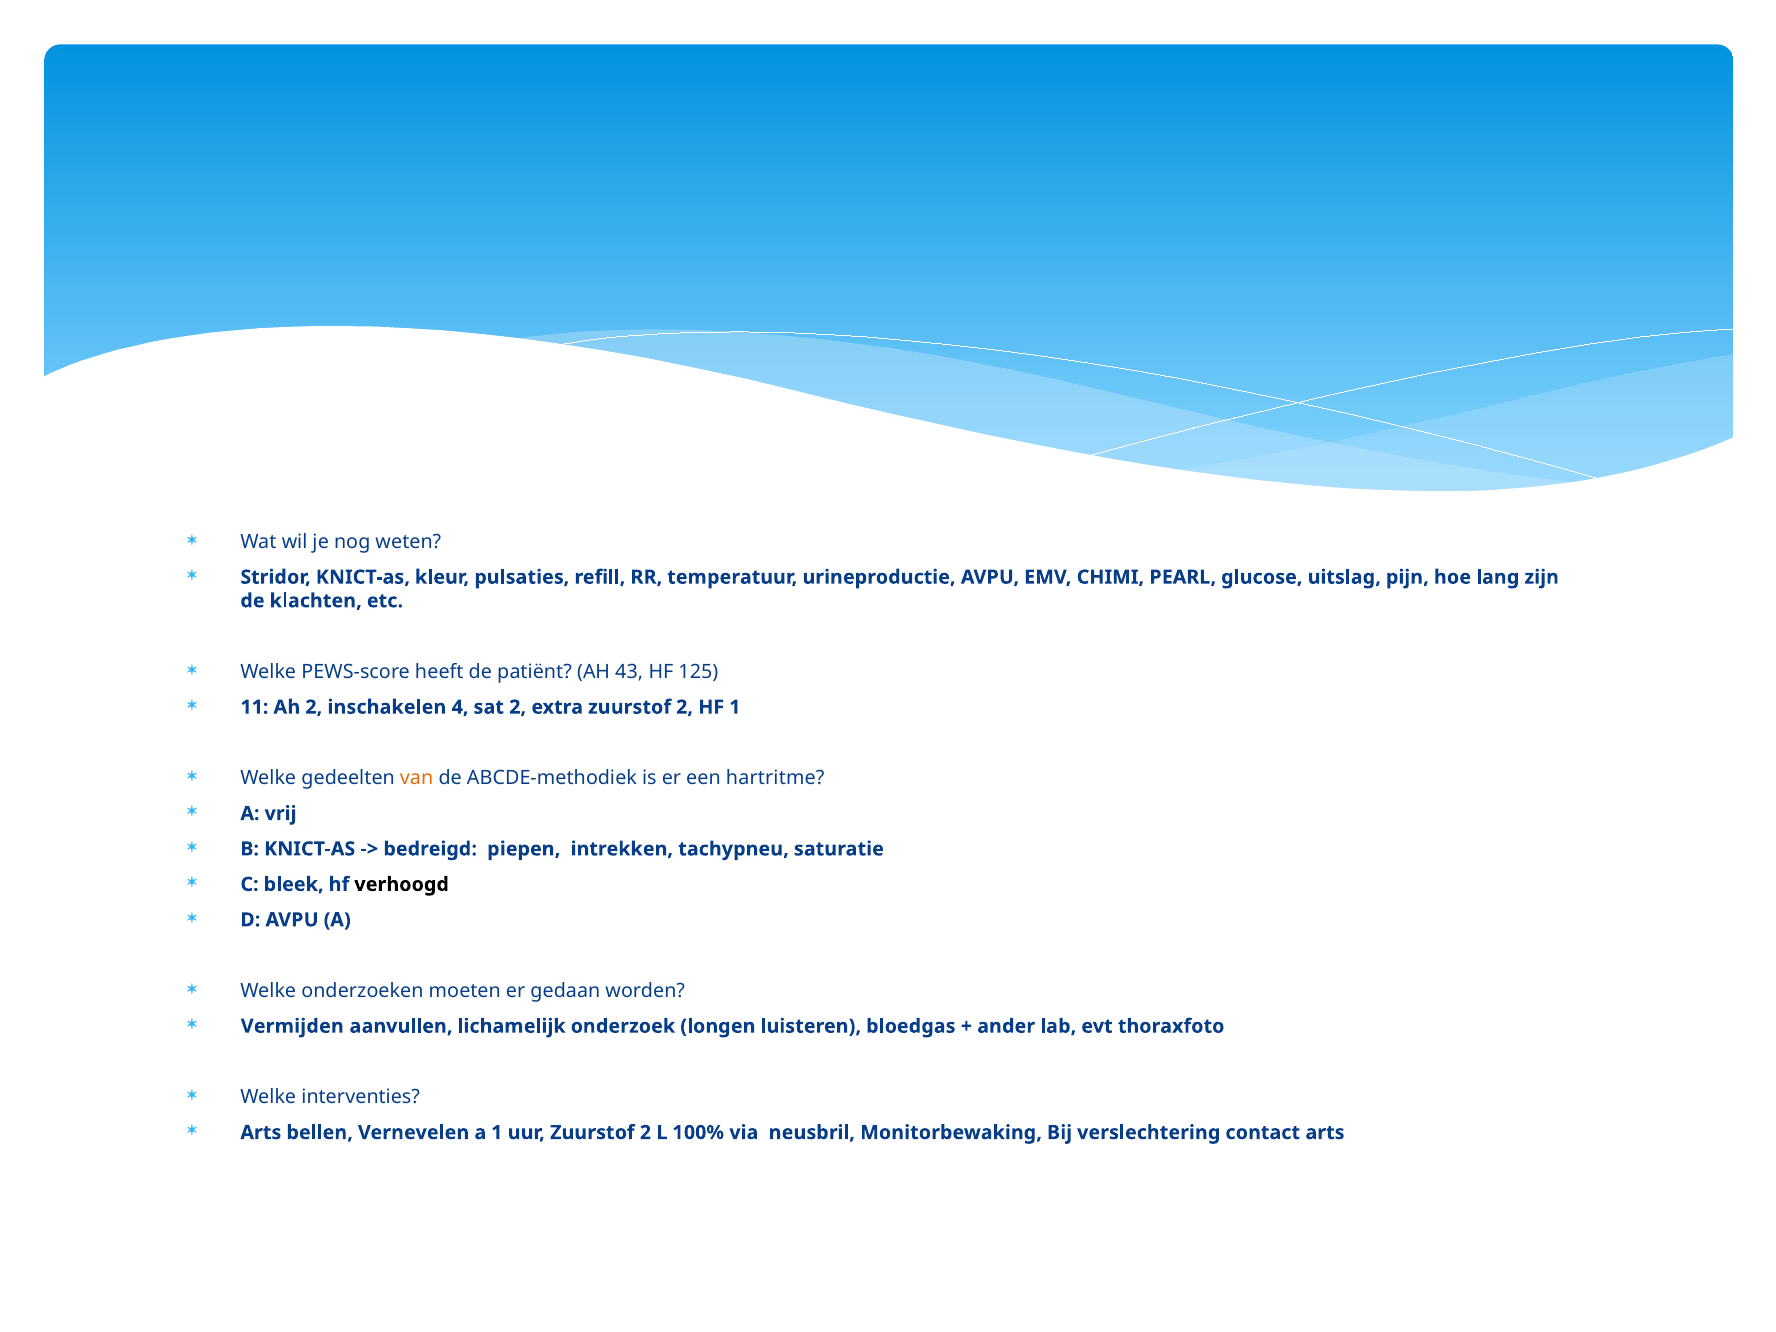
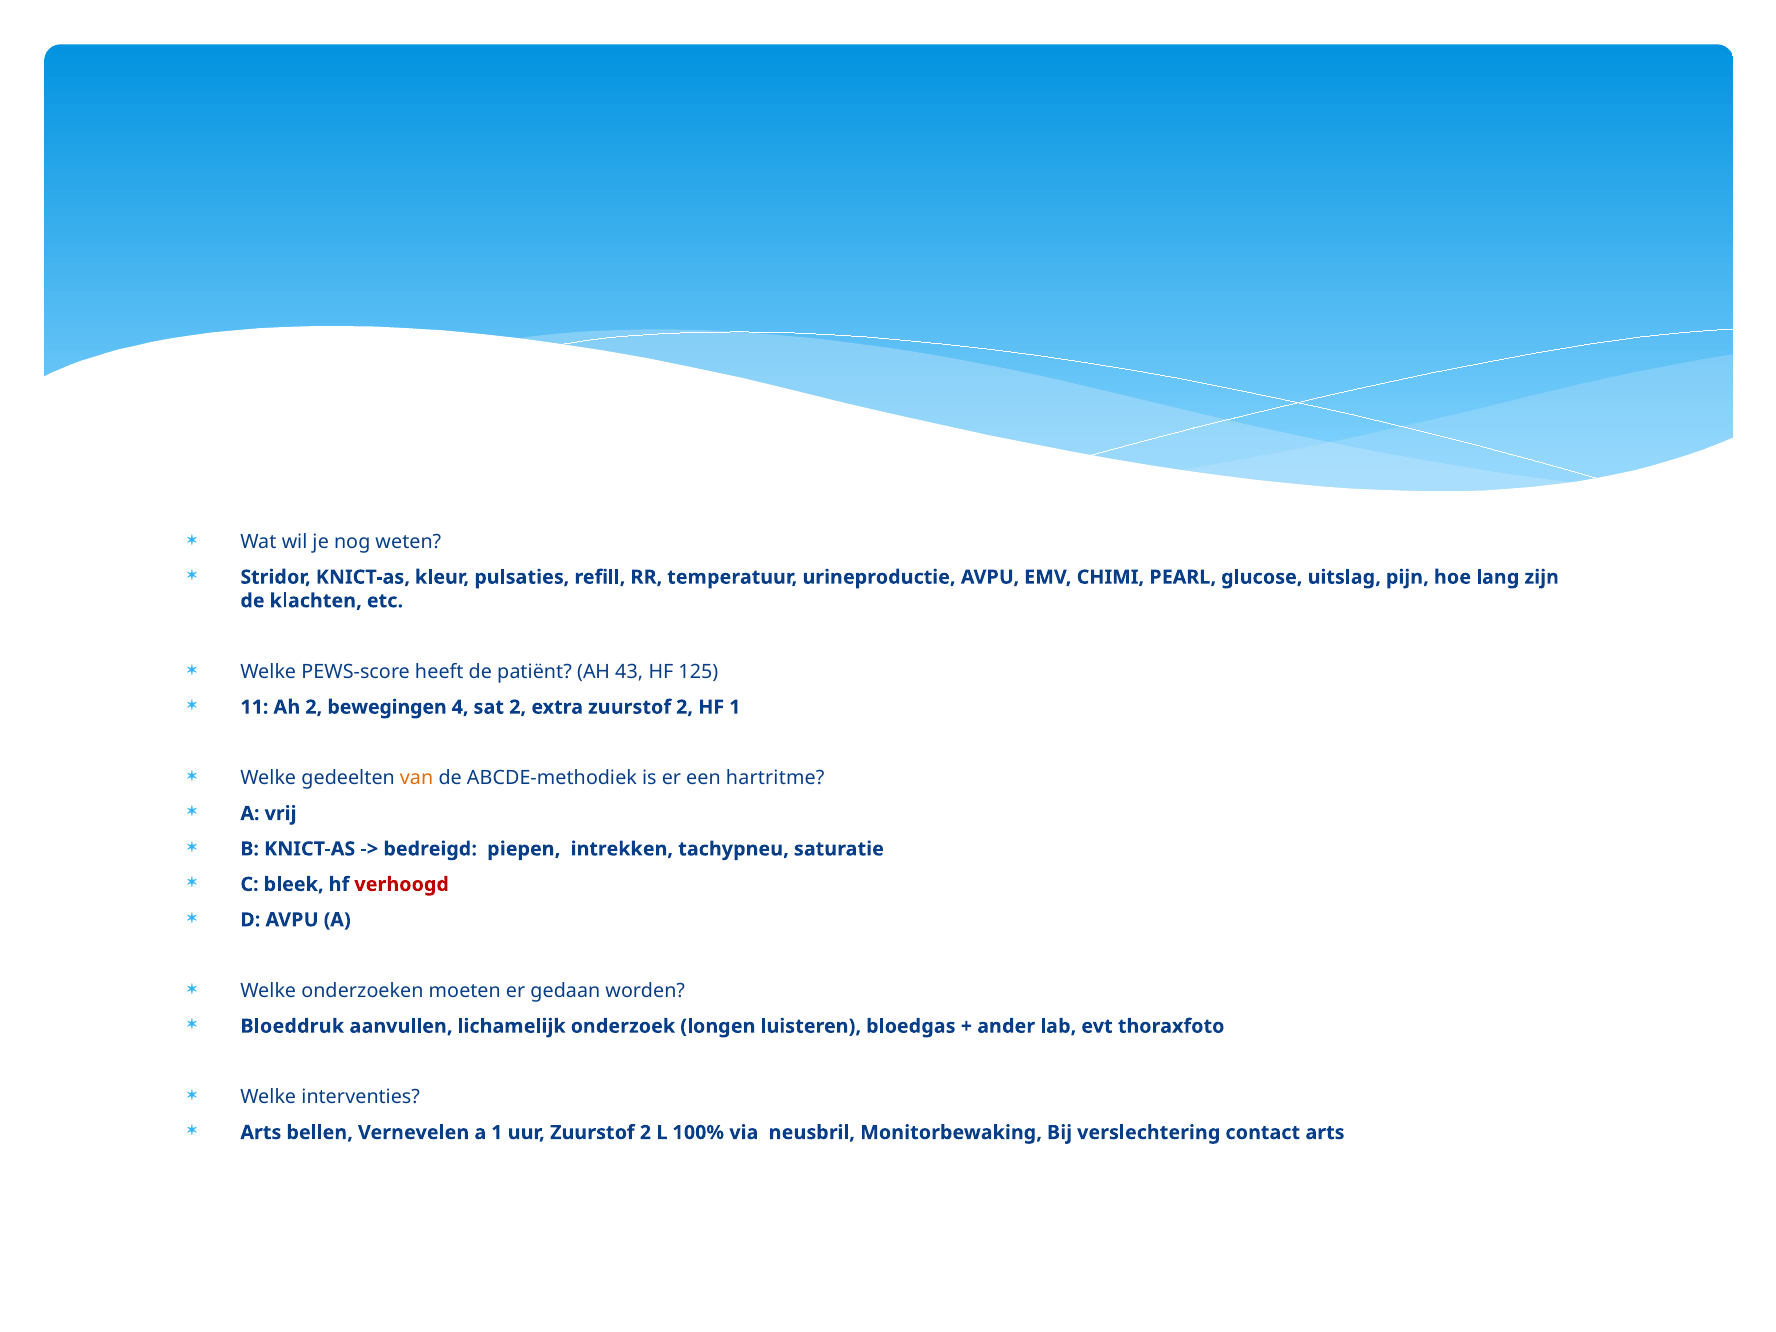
inschakelen: inschakelen -> bewegingen
verhoogd colour: black -> red
Vermijden: Vermijden -> Bloeddruk
